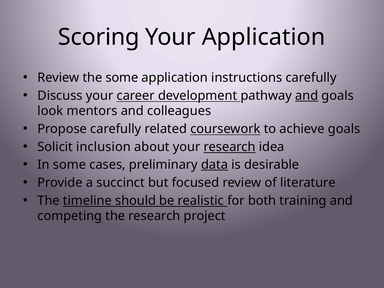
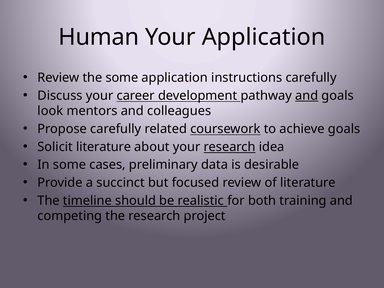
Scoring: Scoring -> Human
Solicit inclusion: inclusion -> literature
data underline: present -> none
